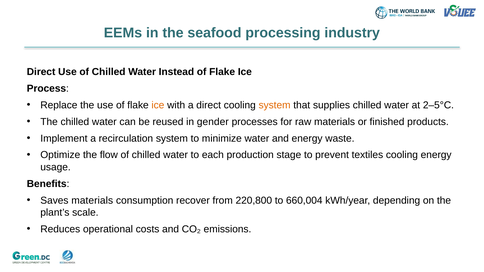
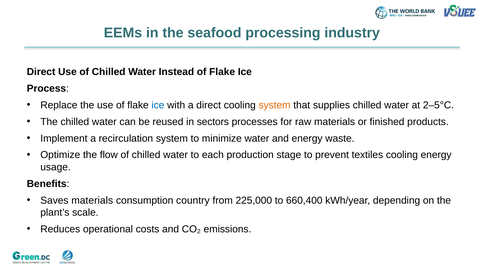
ice at (158, 105) colour: orange -> blue
gender: gender -> sectors
recover: recover -> country
220,800: 220,800 -> 225,000
660,004: 660,004 -> 660,400
